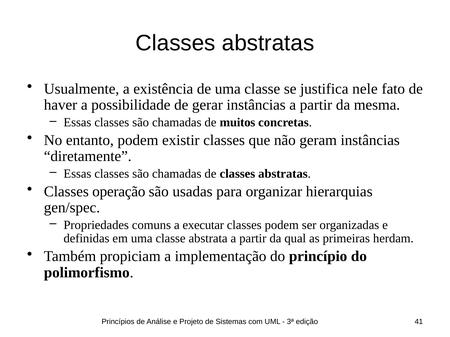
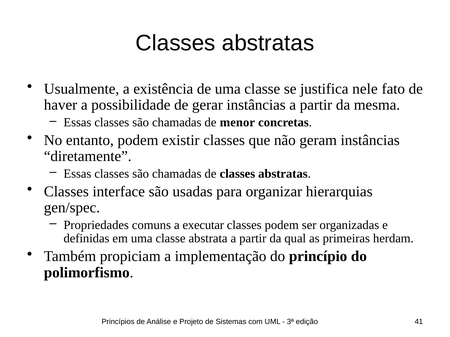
muitos: muitos -> menor
operação: operação -> interface
